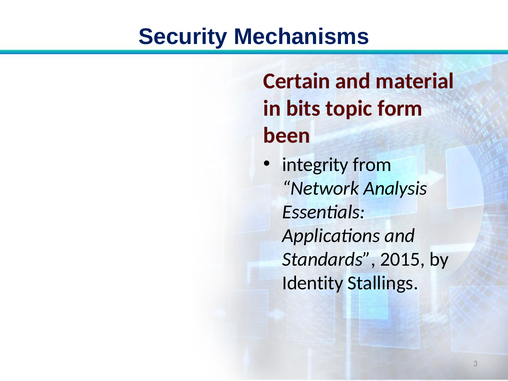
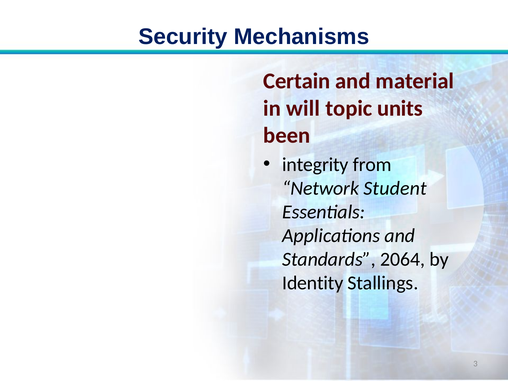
bits: bits -> will
form: form -> units
Analysis: Analysis -> Student
2015: 2015 -> 2064
